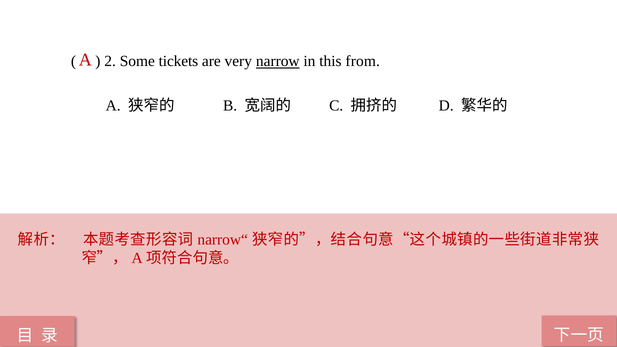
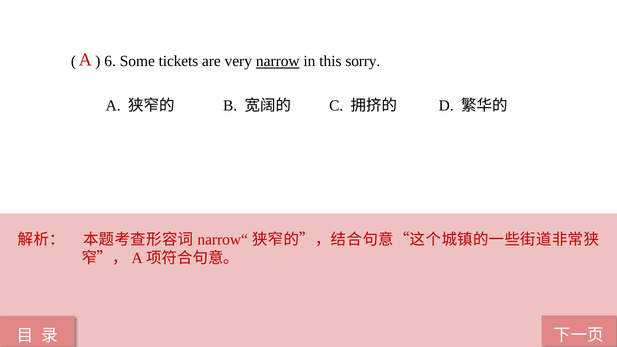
2: 2 -> 6
from: from -> sorry
